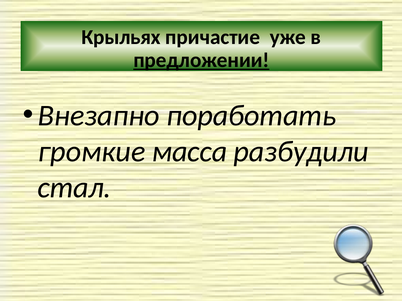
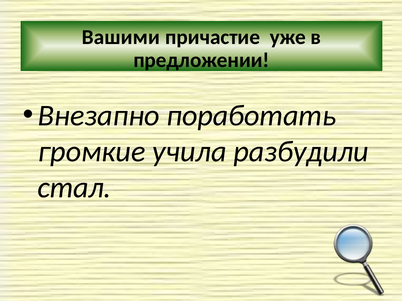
Крыльях: Крыльях -> Вашими
предложении underline: present -> none
масса: масса -> учила
